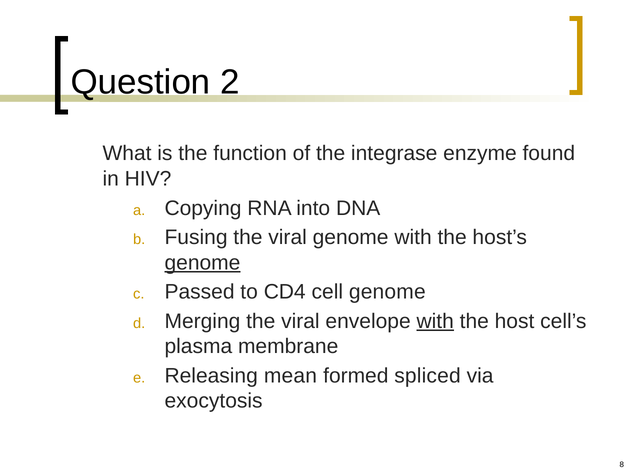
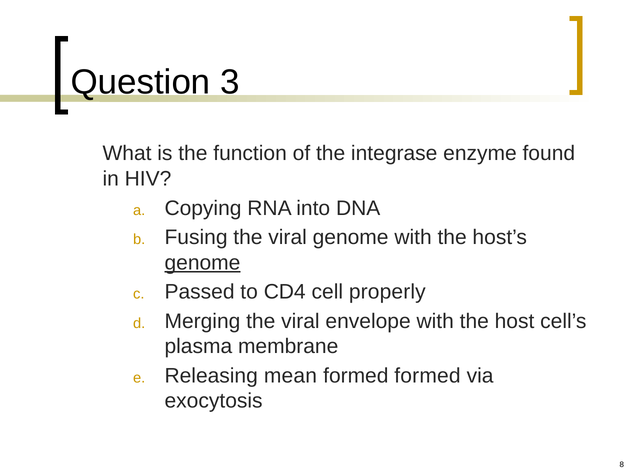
2: 2 -> 3
cell genome: genome -> properly
with at (435, 322) underline: present -> none
formed spliced: spliced -> formed
